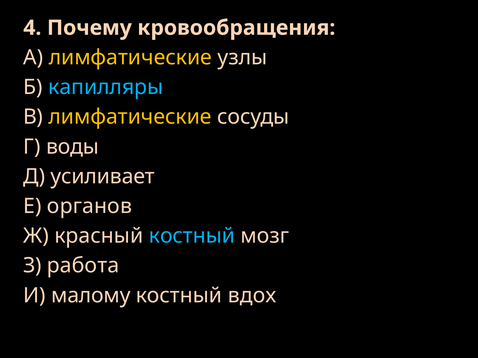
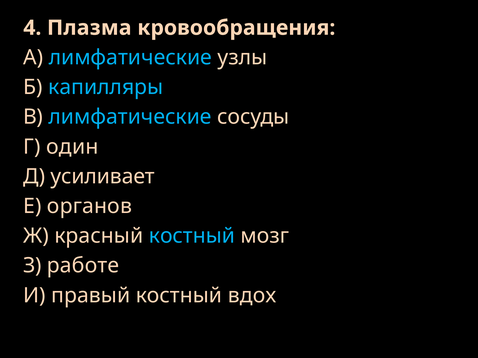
Почему: Почему -> Плазма
лимфатические at (130, 58) colour: yellow -> light blue
лимфатические at (130, 117) colour: yellow -> light blue
воды: воды -> один
работа: работа -> работе
малому: малому -> правый
